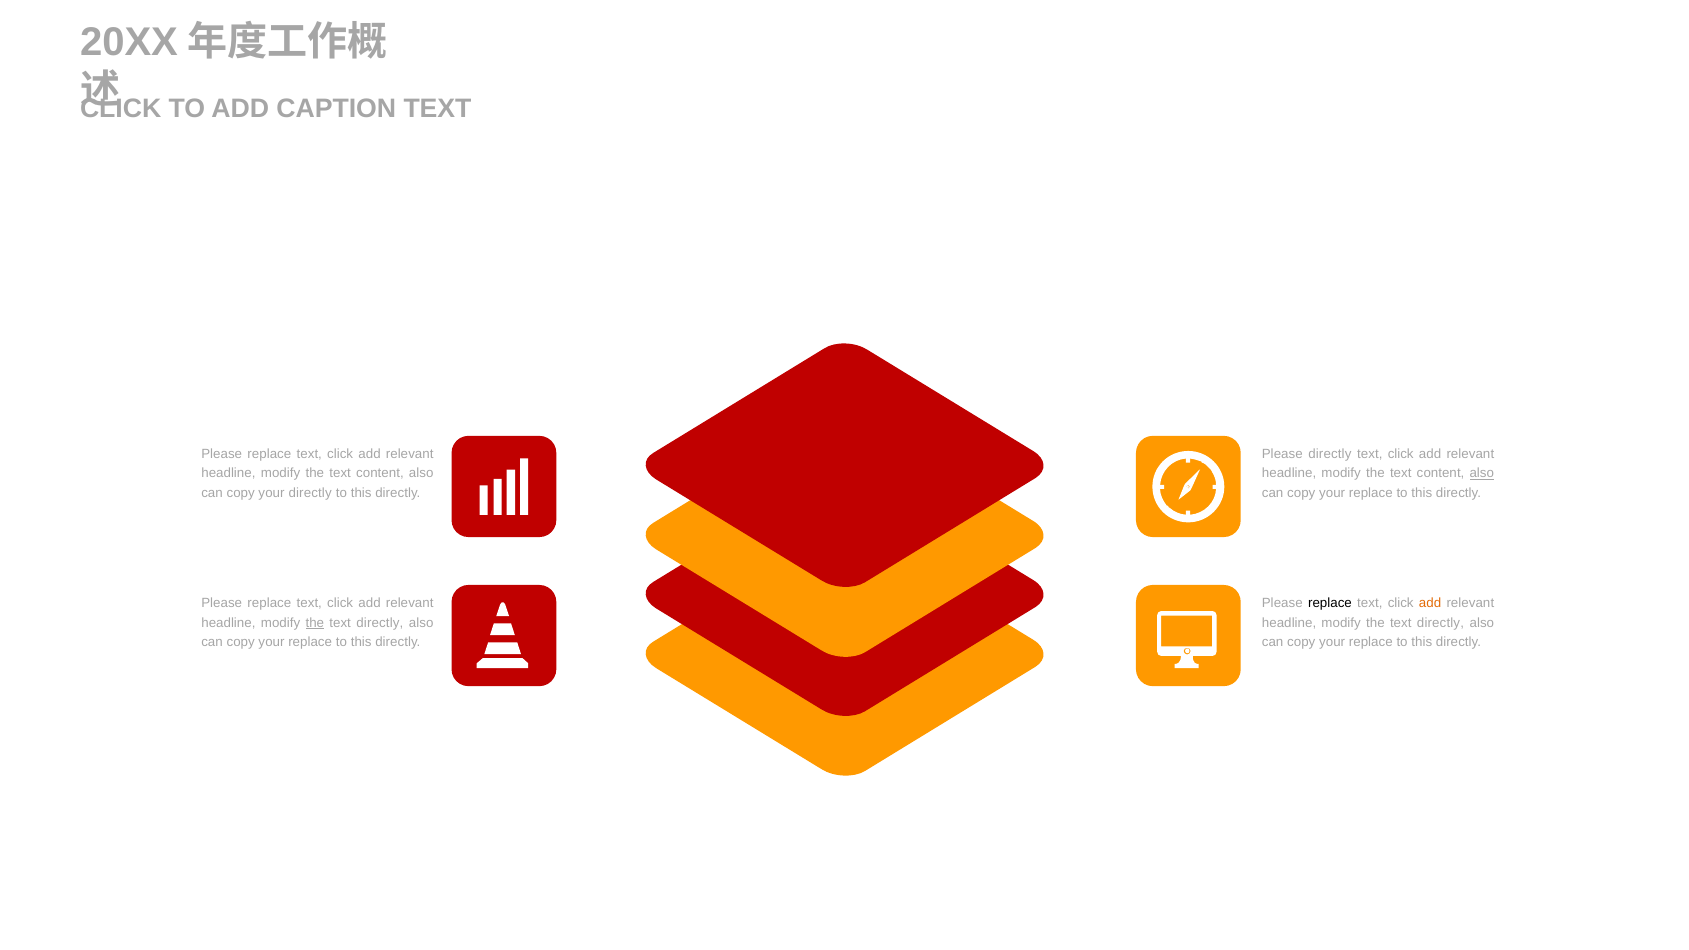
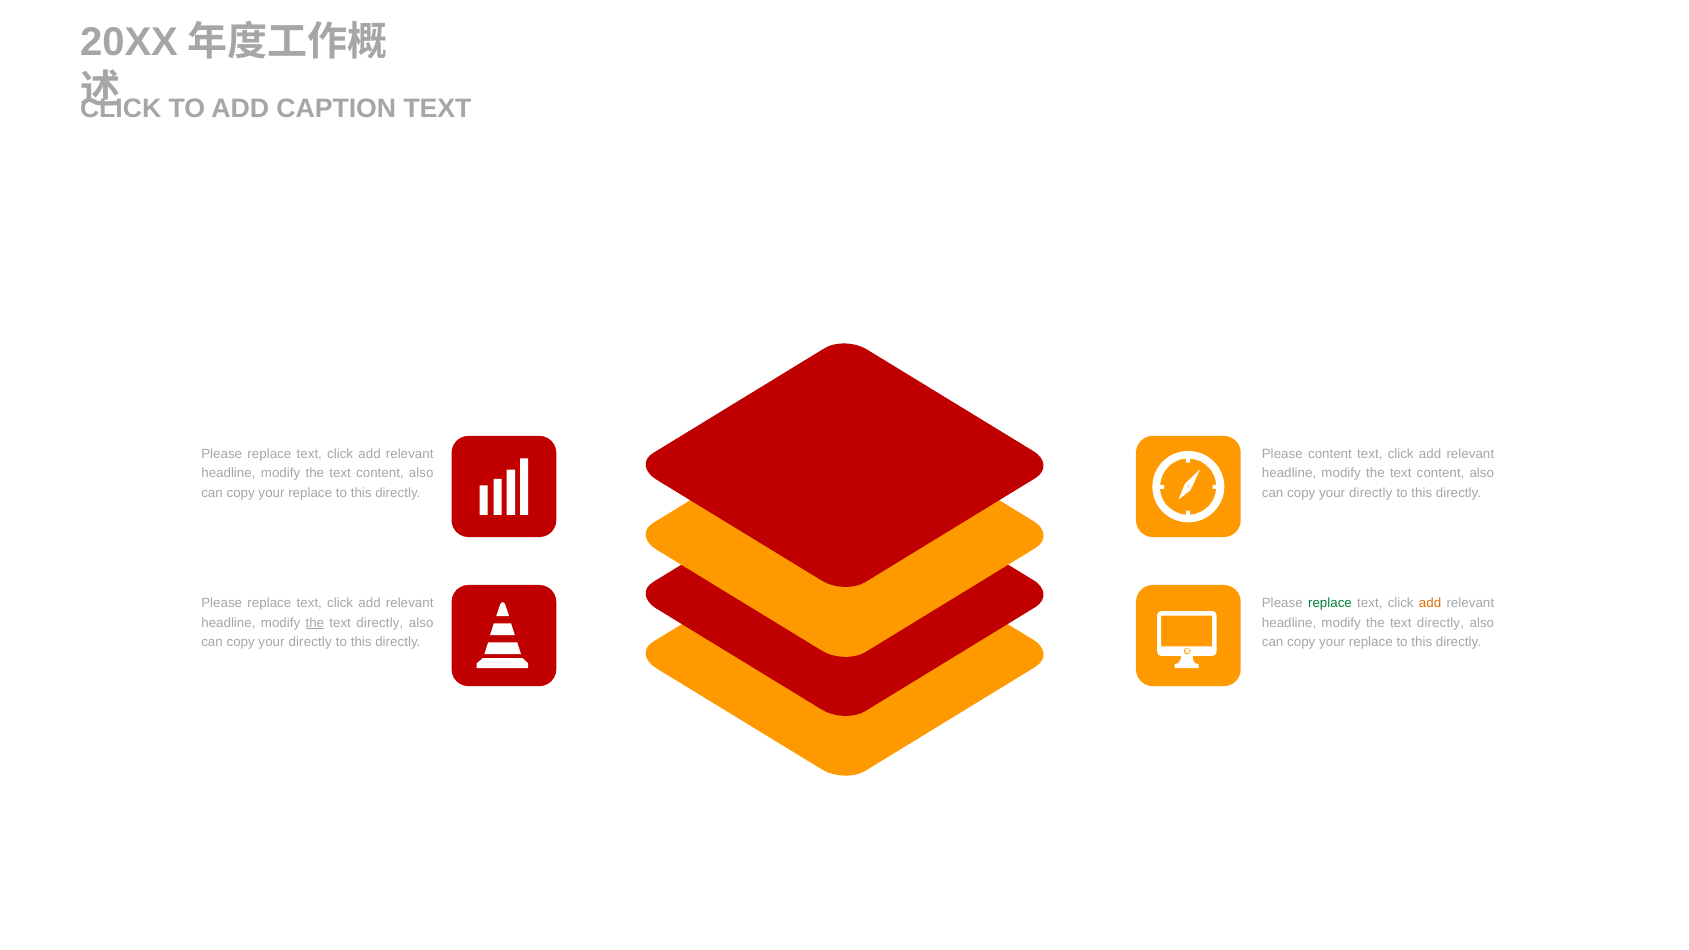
Please directly: directly -> content
also at (1482, 474) underline: present -> none
directly at (310, 493): directly -> replace
replace at (1371, 493): replace -> directly
replace at (1330, 604) colour: black -> green
replace at (310, 642): replace -> directly
